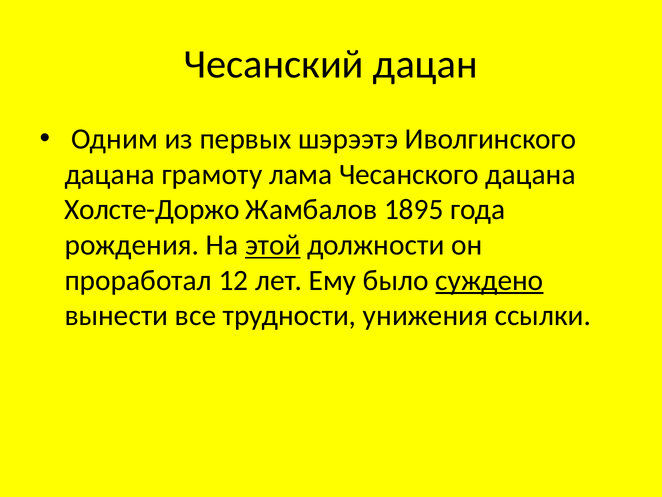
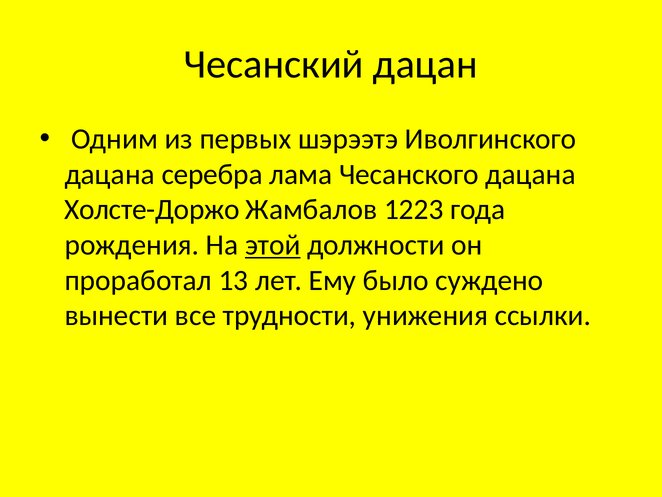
грамоту: грамоту -> серебра
1895: 1895 -> 1223
12: 12 -> 13
суждено underline: present -> none
